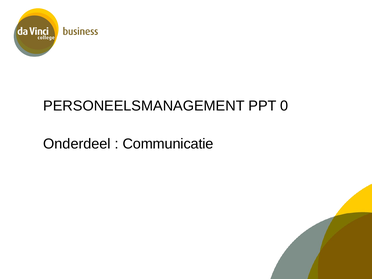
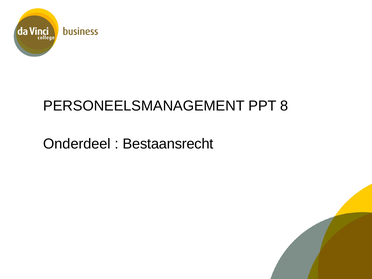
0: 0 -> 8
Communicatie: Communicatie -> Bestaansrecht
